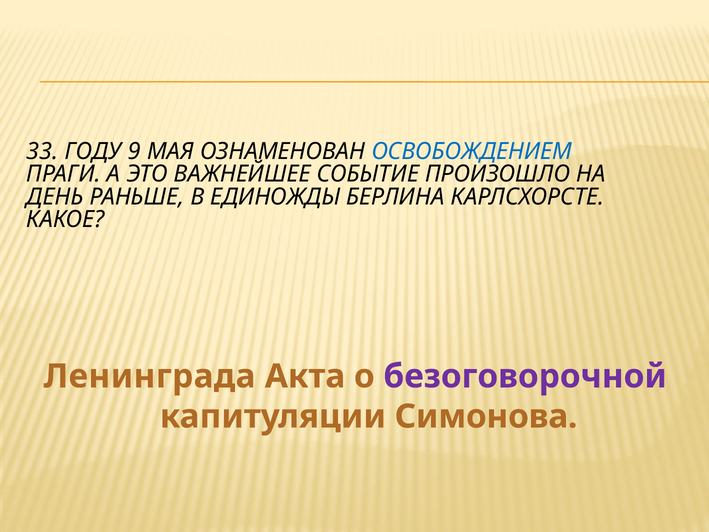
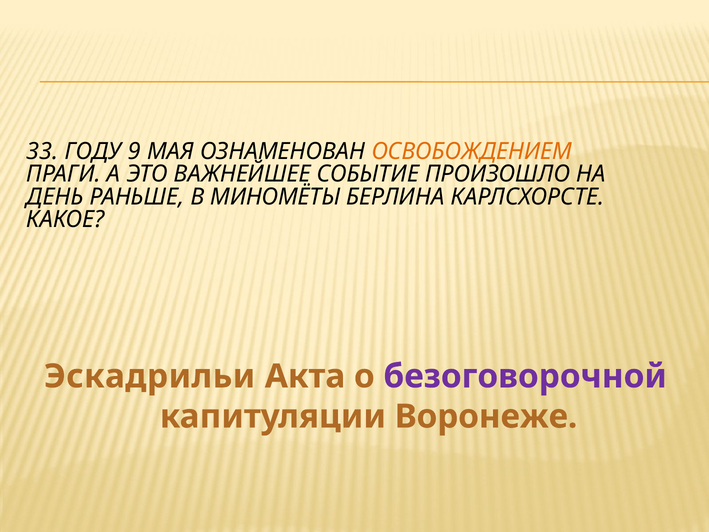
ОСВОБОЖДЕНИЕМ colour: blue -> orange
ЕДИНОЖДЫ: ЕДИНОЖДЫ -> МИНОМЁТЫ
Ленинграда: Ленинграда -> Эскадрильи
Симонова: Симонова -> Воронеже
